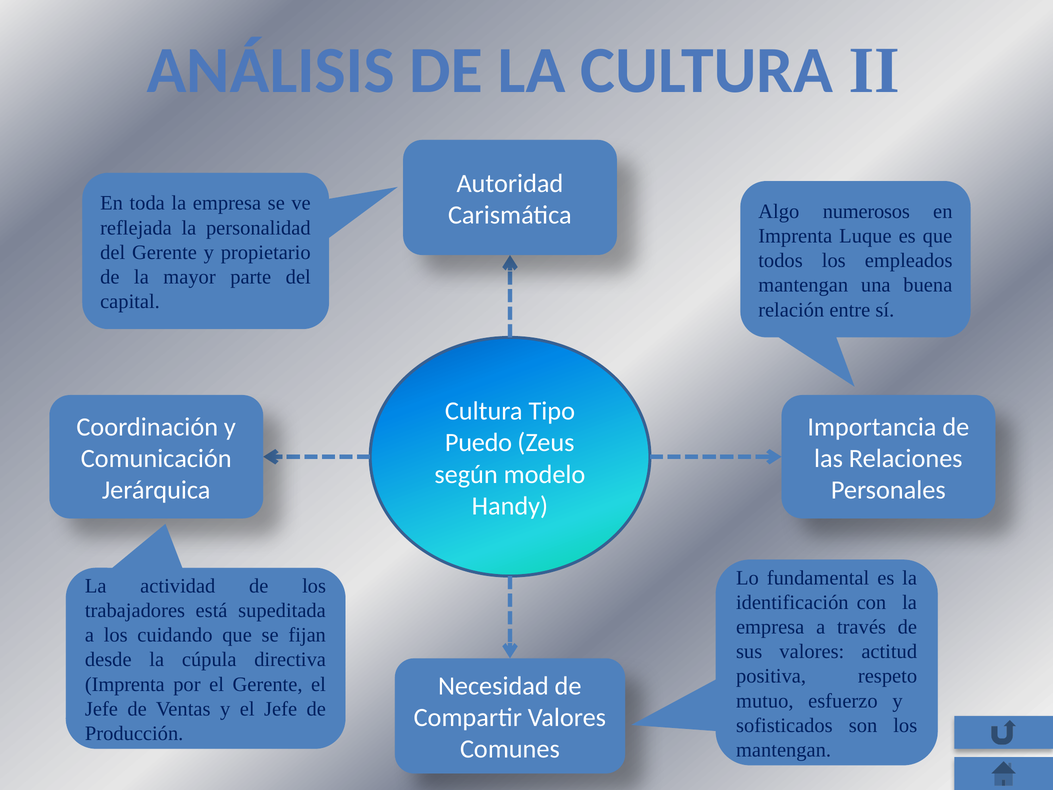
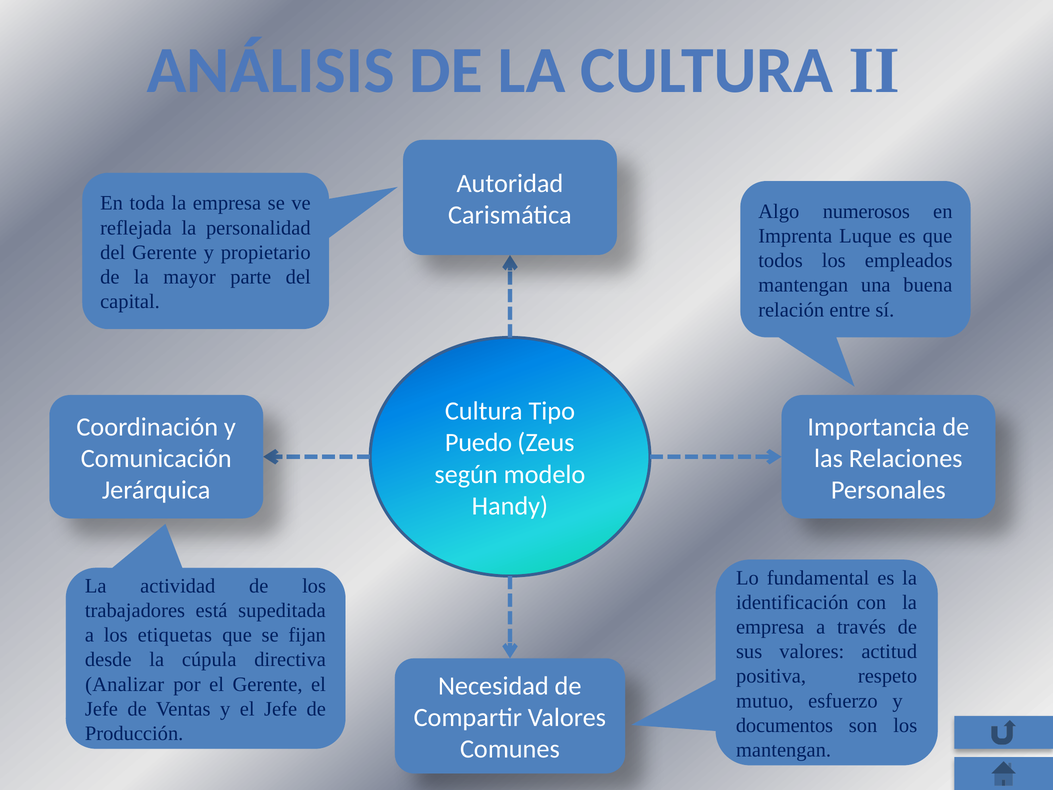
cuidando: cuidando -> etiquetas
Imprenta at (125, 684): Imprenta -> Analizar
sofisticados: sofisticados -> documentos
